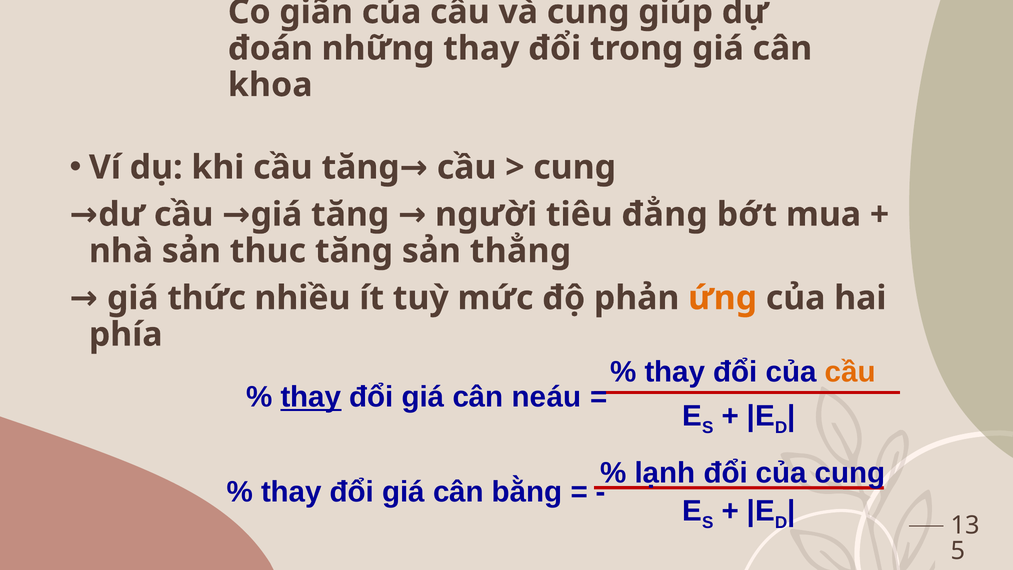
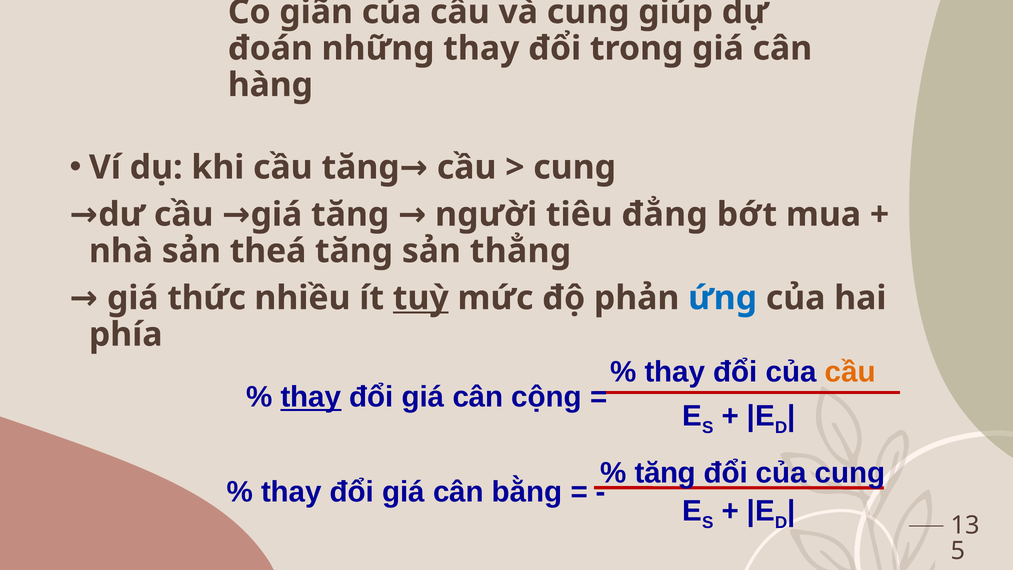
khoa: khoa -> hàng
thuc: thuc -> theá
tuỳ underline: none -> present
ứng colour: orange -> blue
neáu: neáu -> cộng
lạnh at (665, 473): lạnh -> tăng
